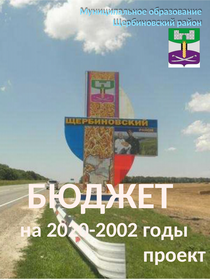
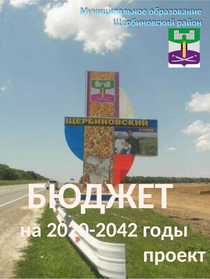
2020-2002: 2020-2002 -> 2020-2042
